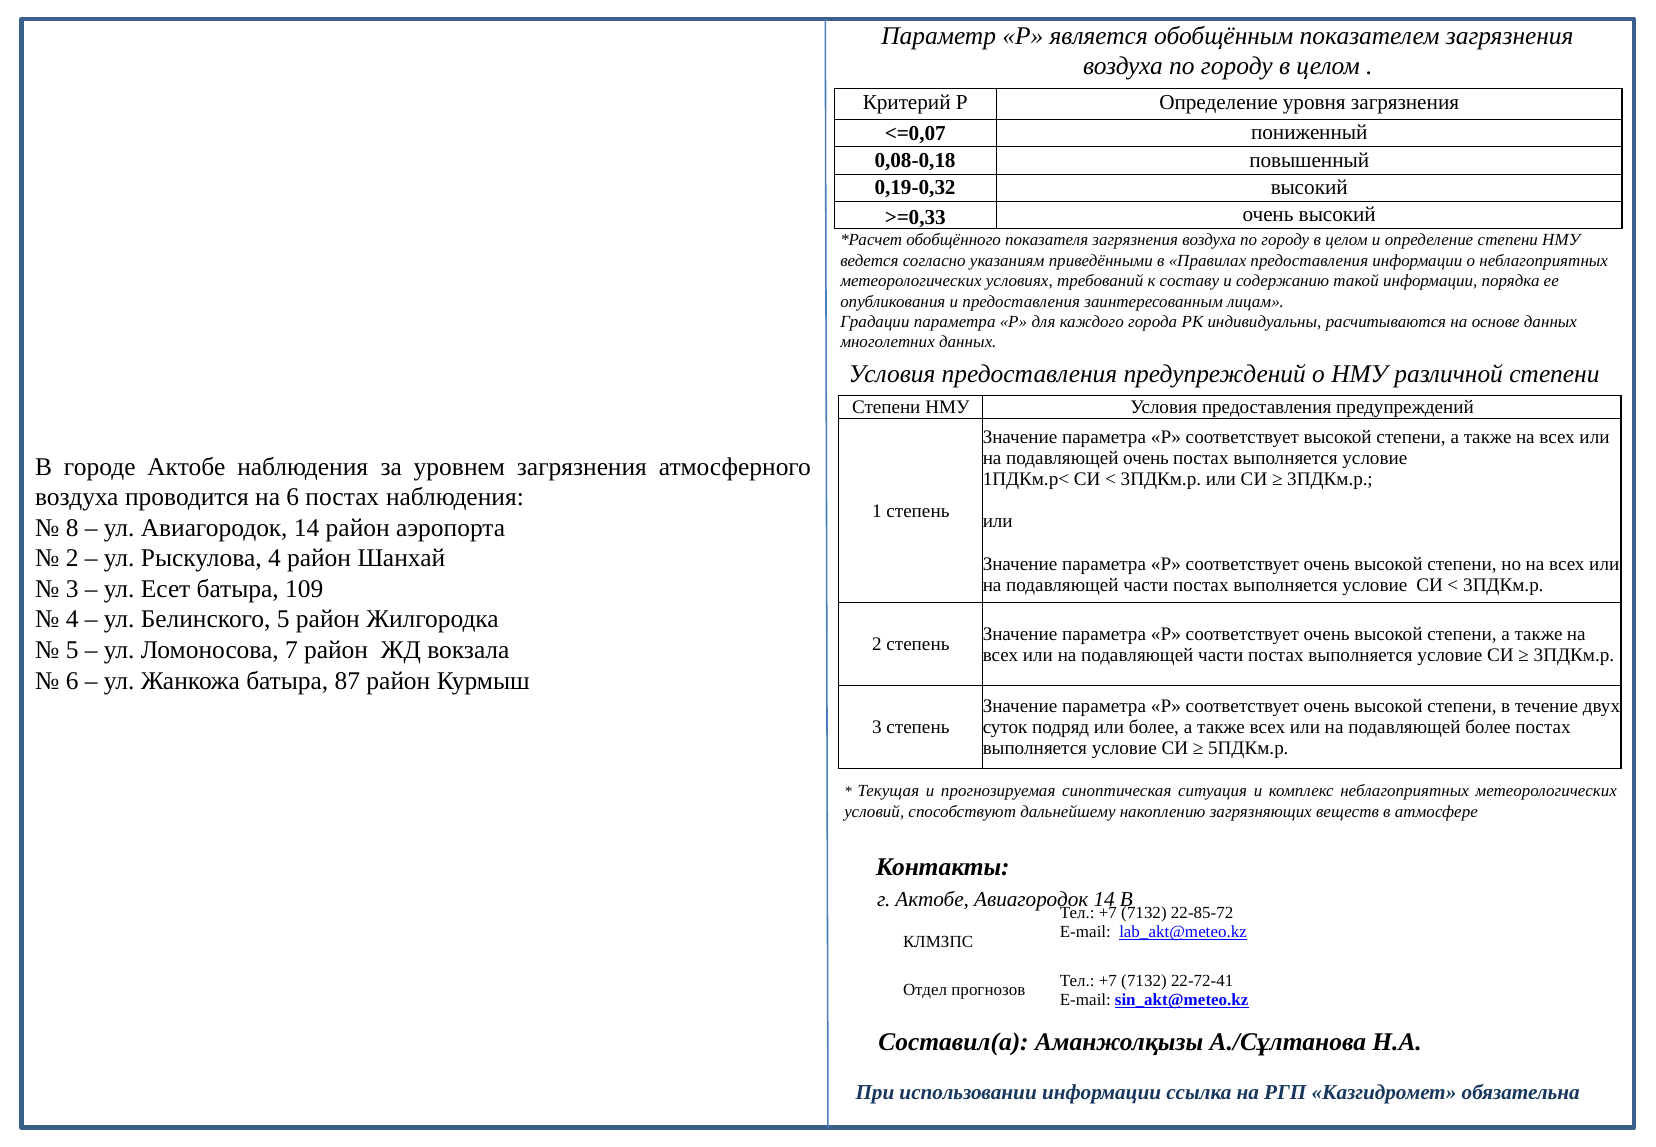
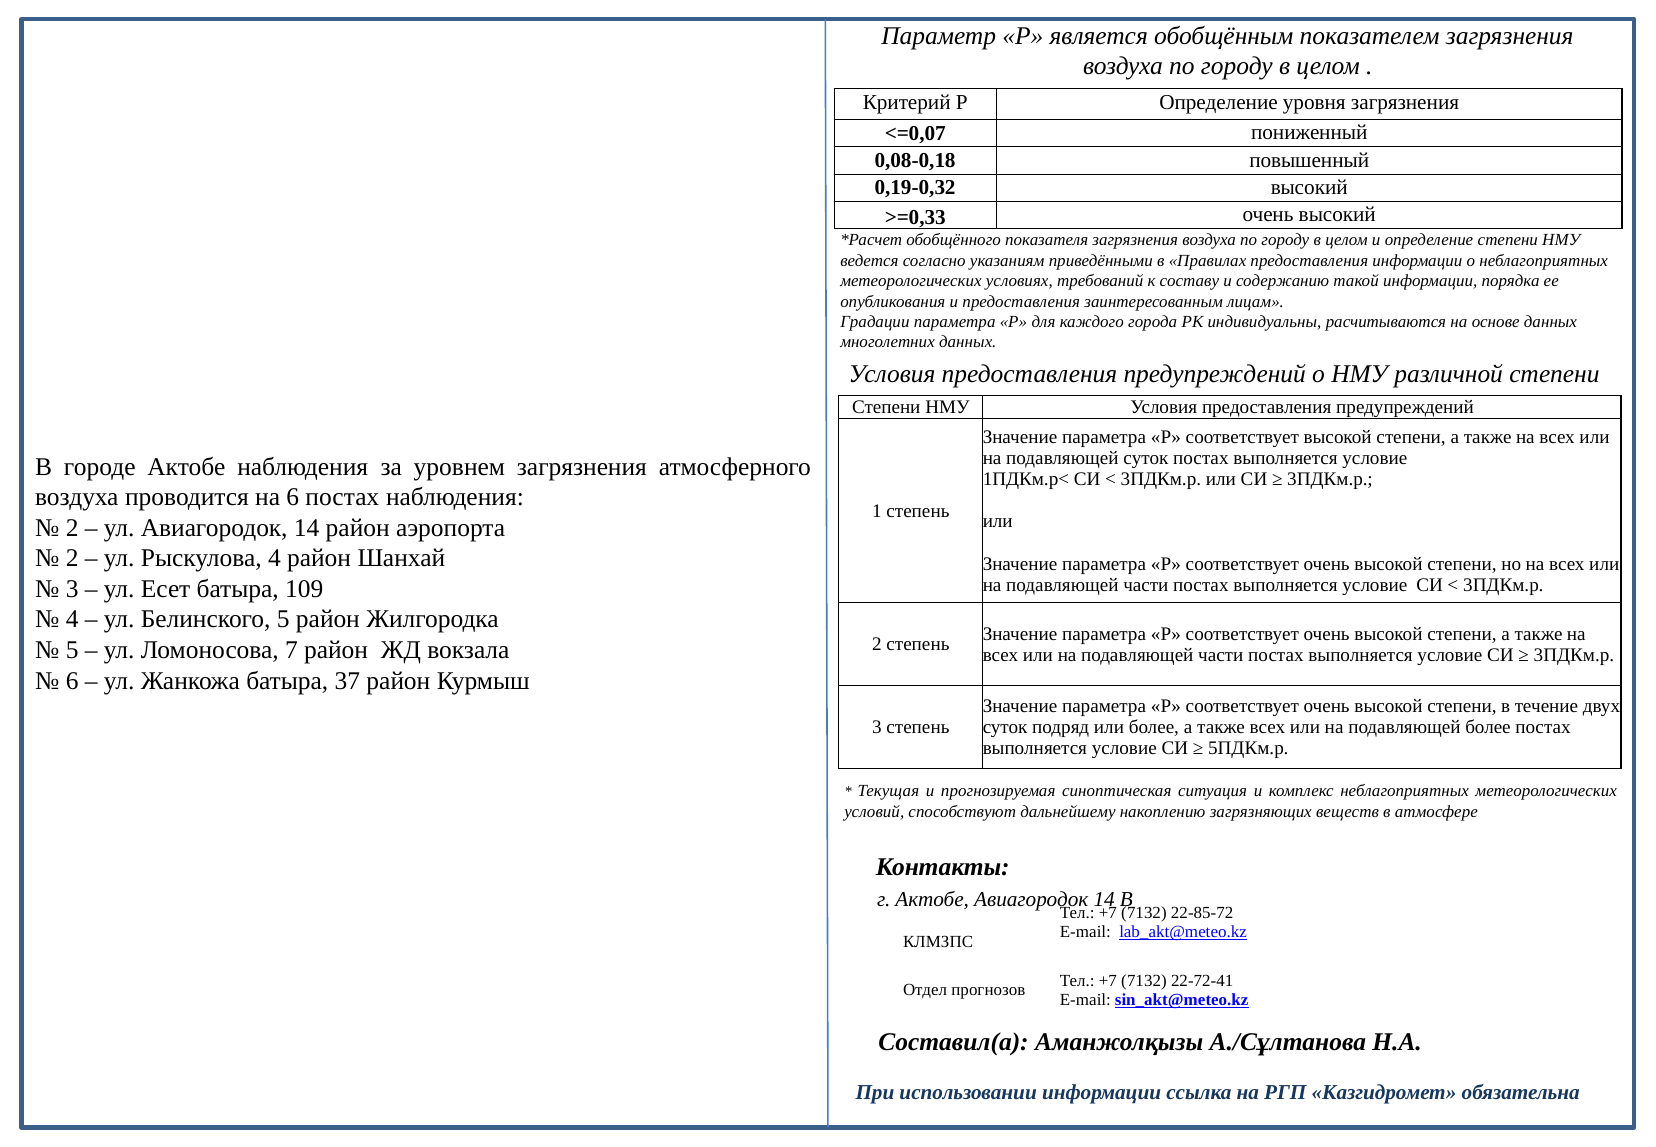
подавляющей очень: очень -> суток
8 at (72, 528): 8 -> 2
87: 87 -> 37
